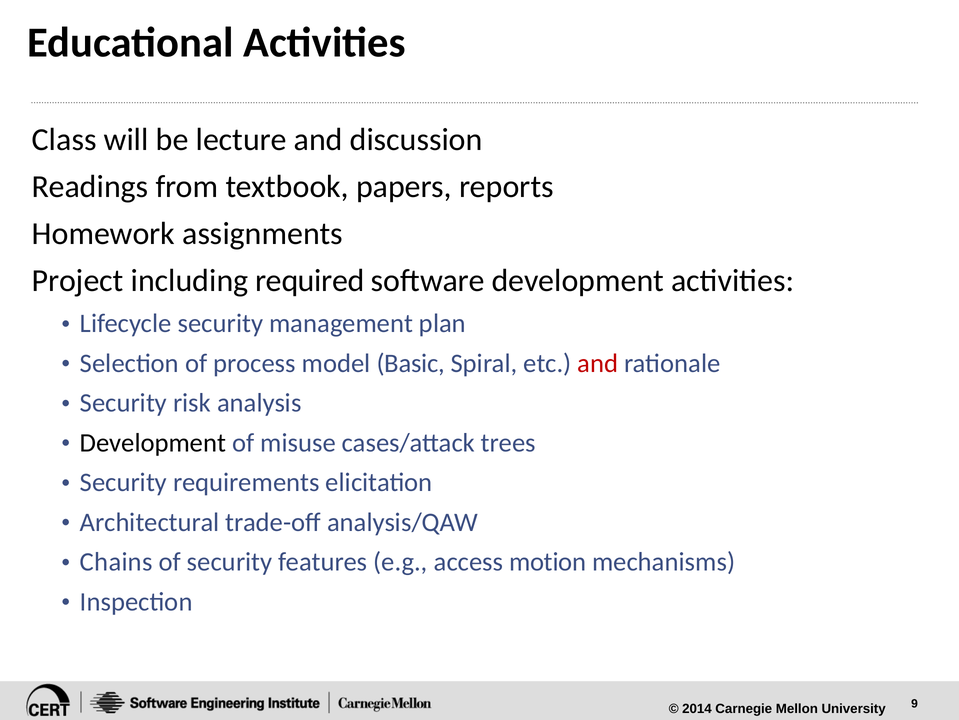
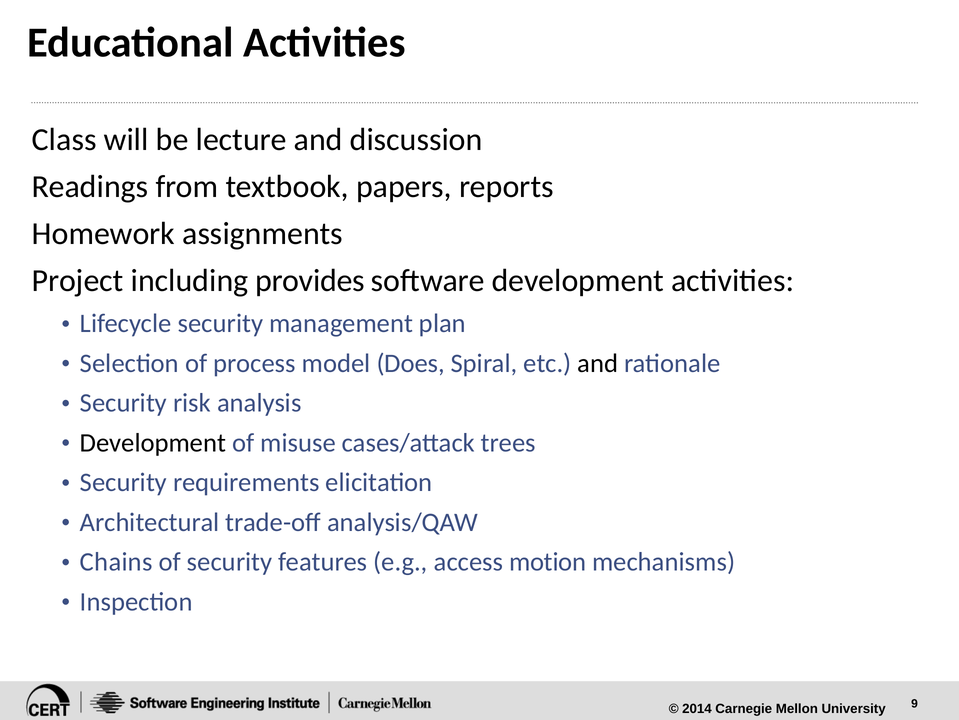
required: required -> provides
Basic: Basic -> Does
and at (598, 363) colour: red -> black
